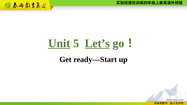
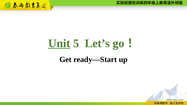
Let’s underline: present -> none
